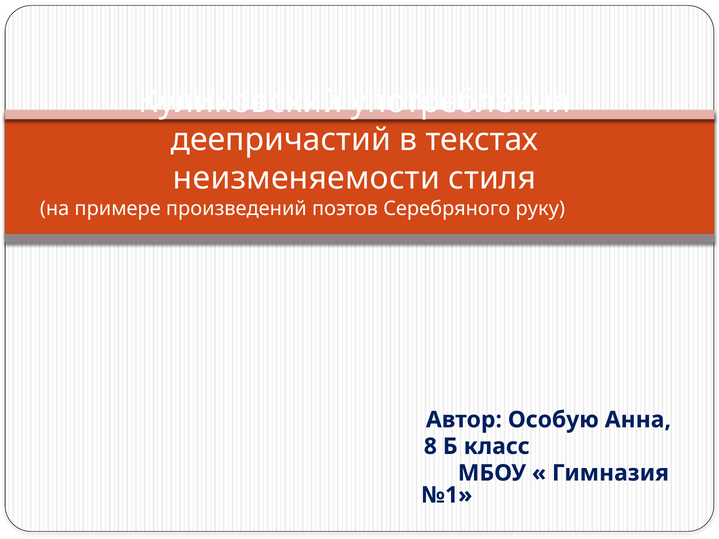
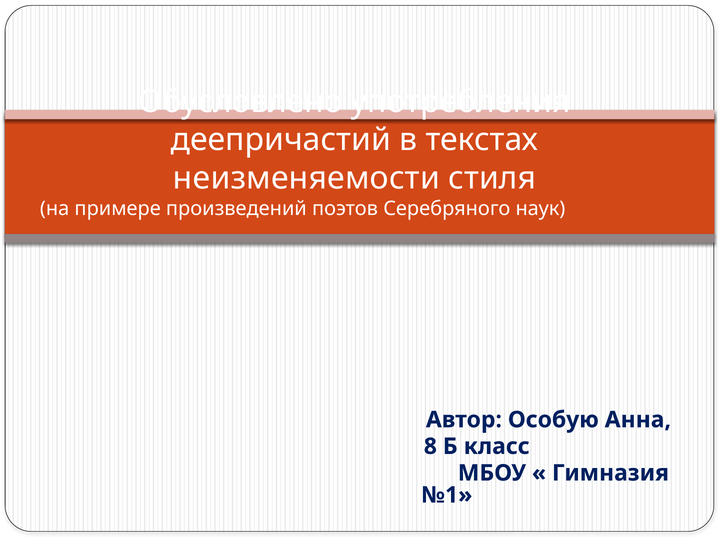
Куликовский: Куликовский -> Обусловлено
руку: руку -> наук
